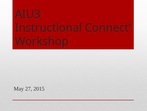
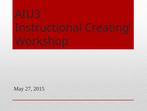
Connect: Connect -> Creating
